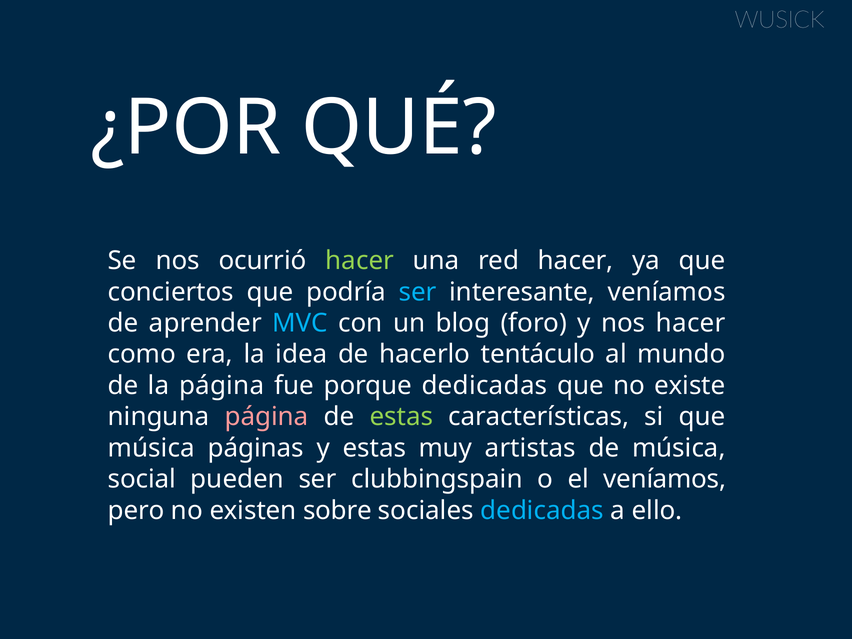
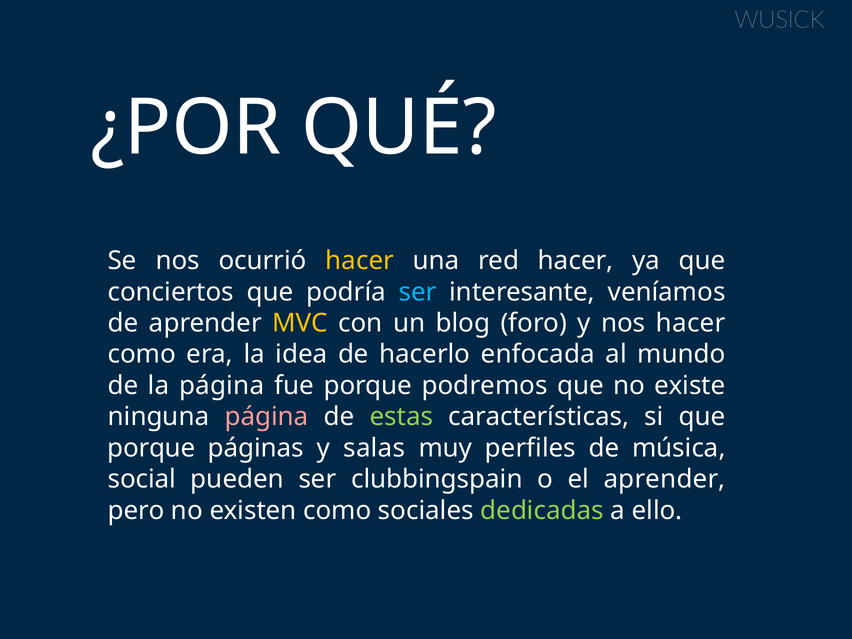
hacer at (360, 261) colour: light green -> yellow
MVC colour: light blue -> yellow
tentáculo: tentáculo -> enfocada
porque dedicadas: dedicadas -> podremos
música at (151, 448): música -> porque
y estas: estas -> salas
artistas: artistas -> perfiles
el veníamos: veníamos -> aprender
existen sobre: sobre -> como
dedicadas at (542, 511) colour: light blue -> light green
